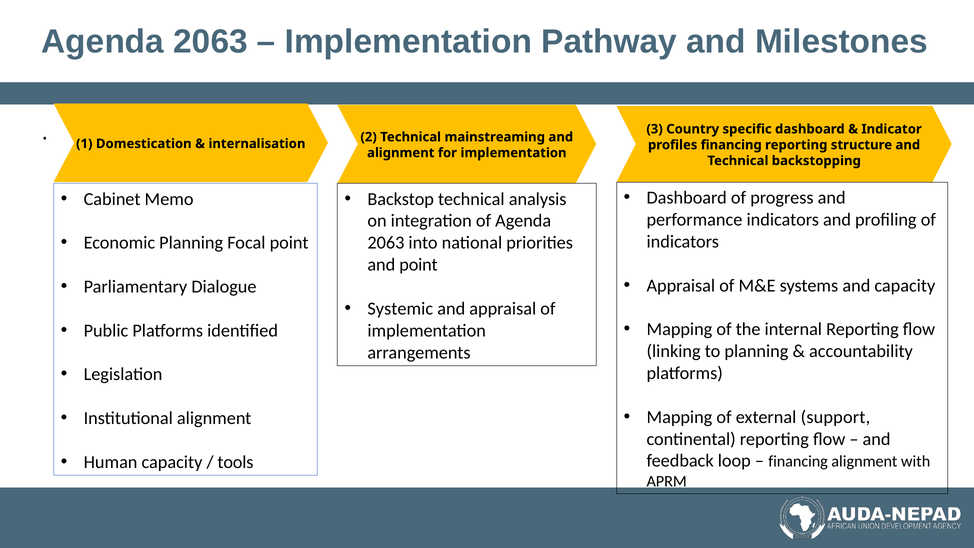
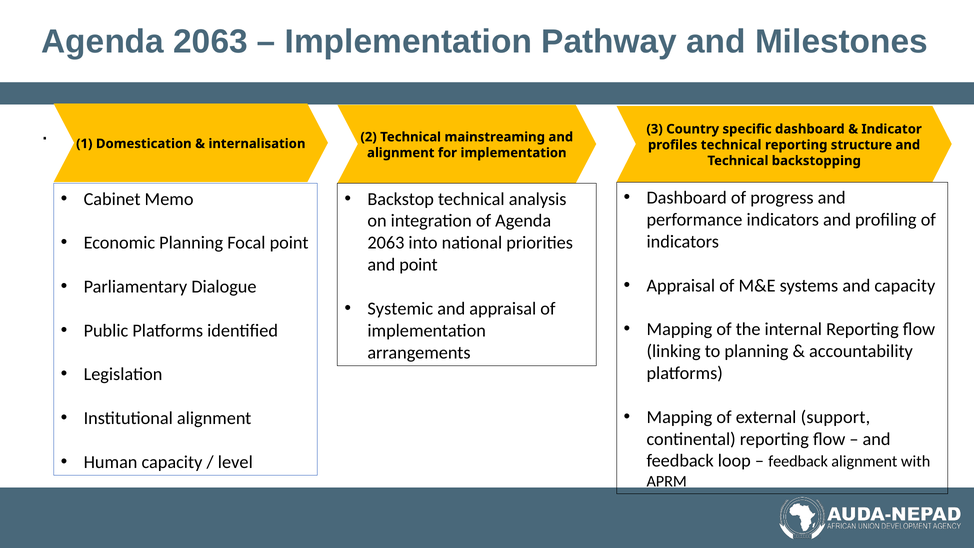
profiles financing: financing -> technical
tools: tools -> level
financing at (798, 462): financing -> feedback
